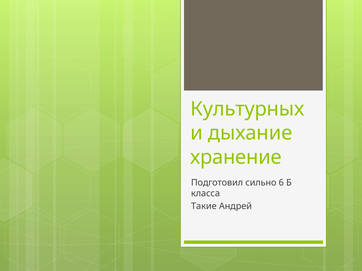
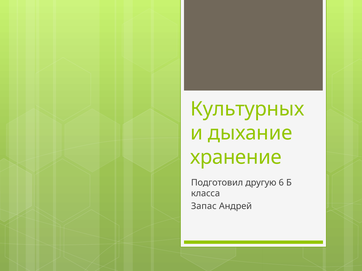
сильно: сильно -> другую
Такие: Такие -> Запас
